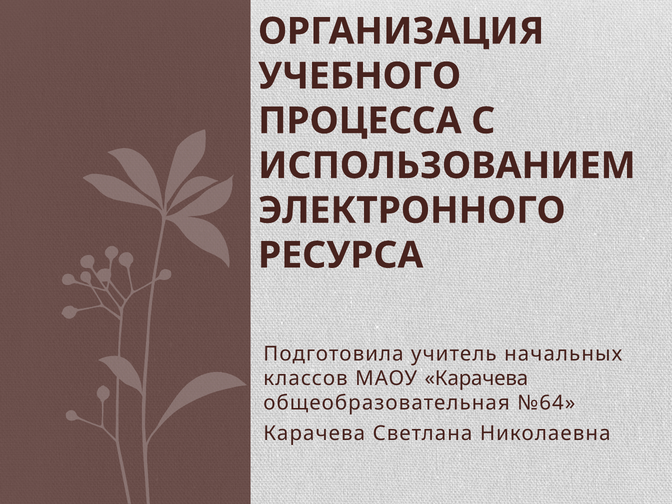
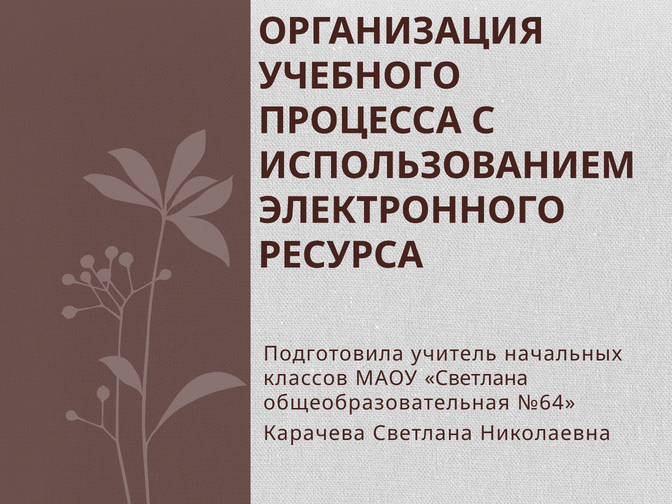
МАОУ Карачева: Карачева -> Светлана
